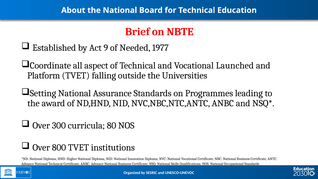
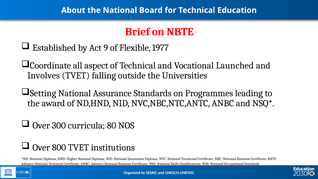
Needed: Needed -> Flexible
Platform: Platform -> Involves
